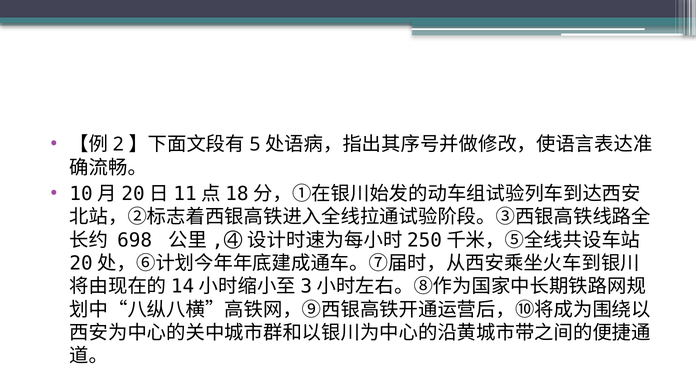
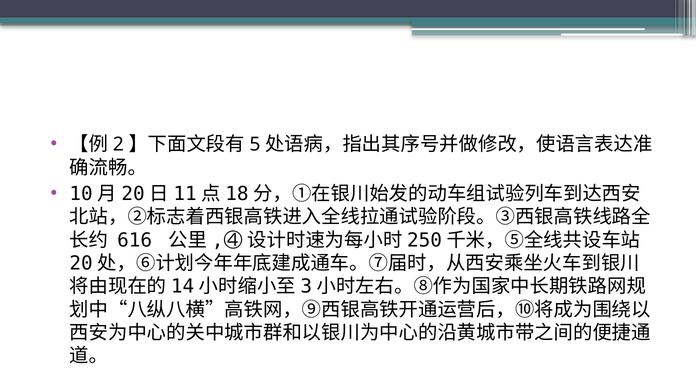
698: 698 -> 616
